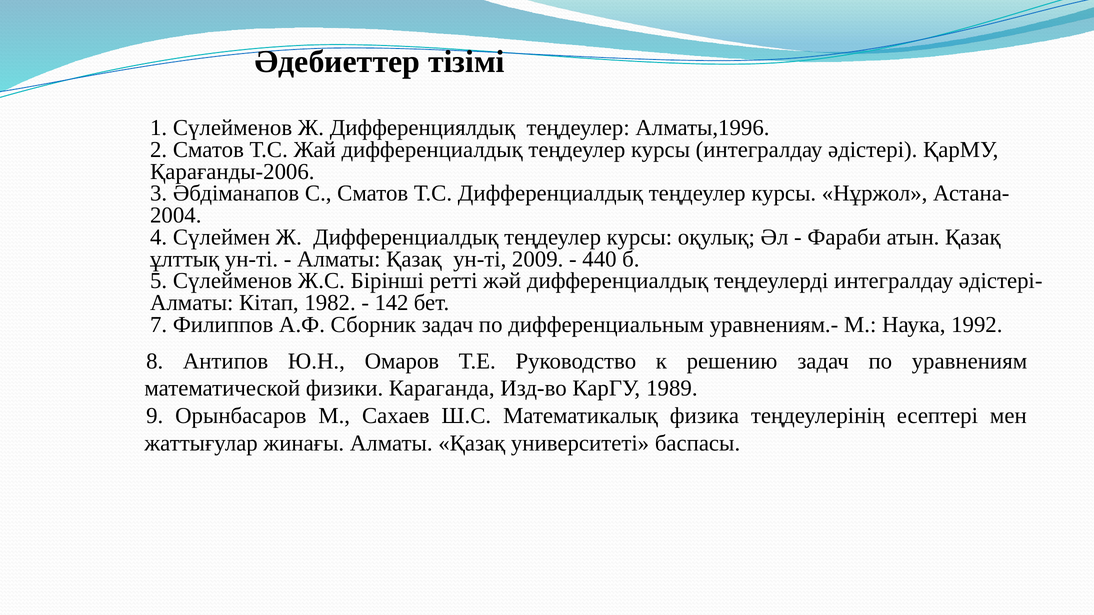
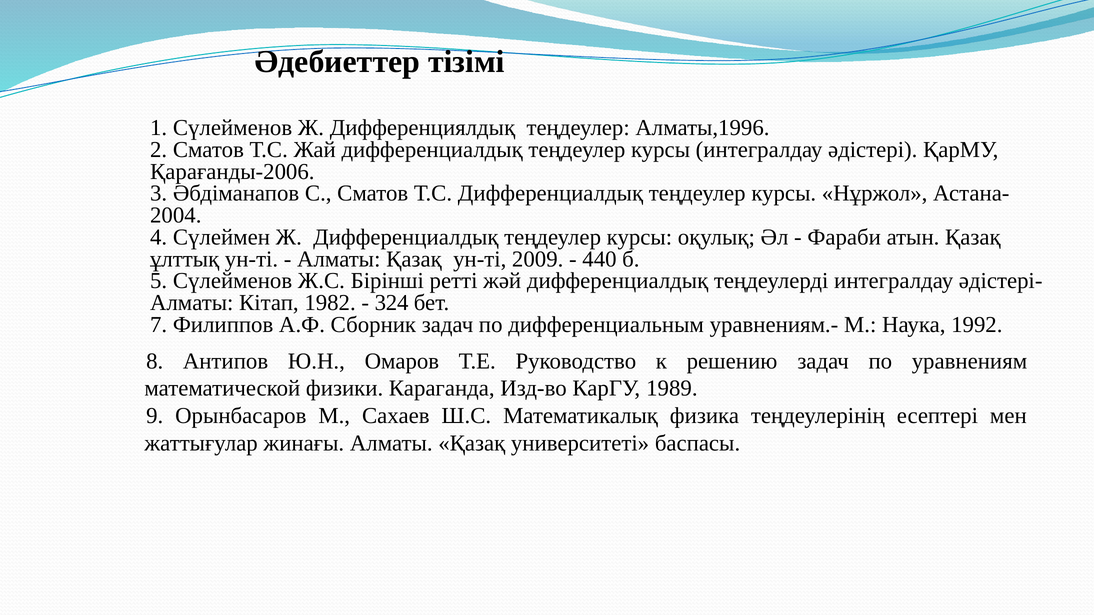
142: 142 -> 324
